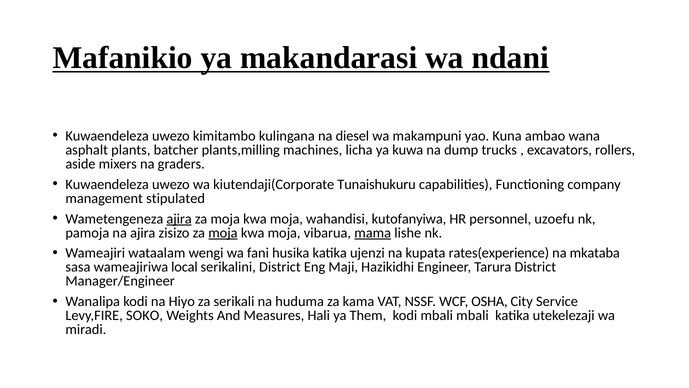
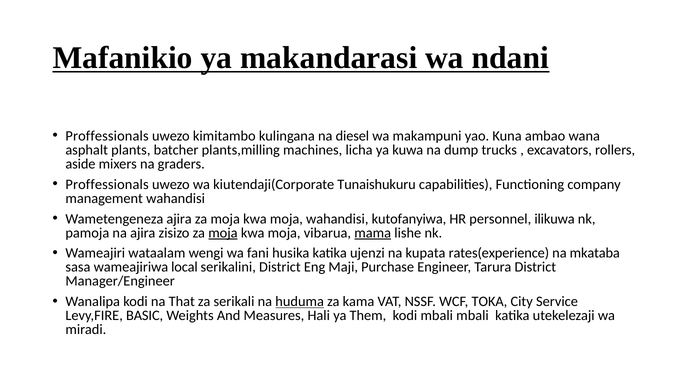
Kuwaendeleza at (107, 136): Kuwaendeleza -> Proffessionals
Kuwaendeleza at (107, 184): Kuwaendeleza -> Proffessionals
management stipulated: stipulated -> wahandisi
ajira at (179, 219) underline: present -> none
uzoefu: uzoefu -> ilikuwa
Hazikidhi: Hazikidhi -> Purchase
Hiyo: Hiyo -> That
huduma underline: none -> present
OSHA: OSHA -> TOKA
SOKO: SOKO -> BASIC
